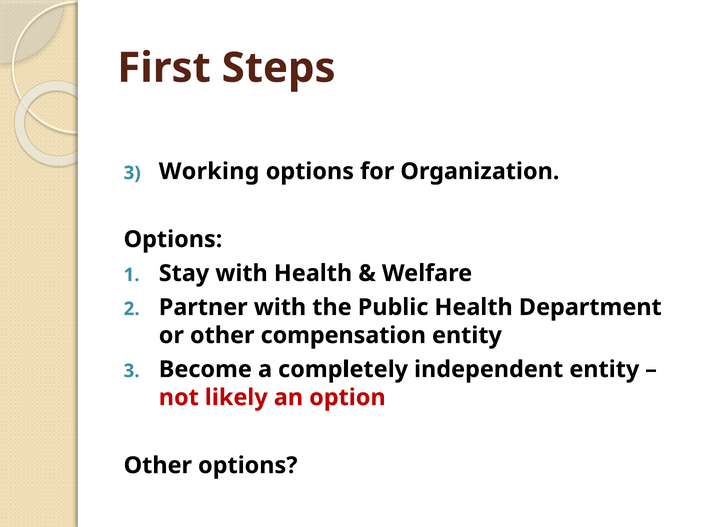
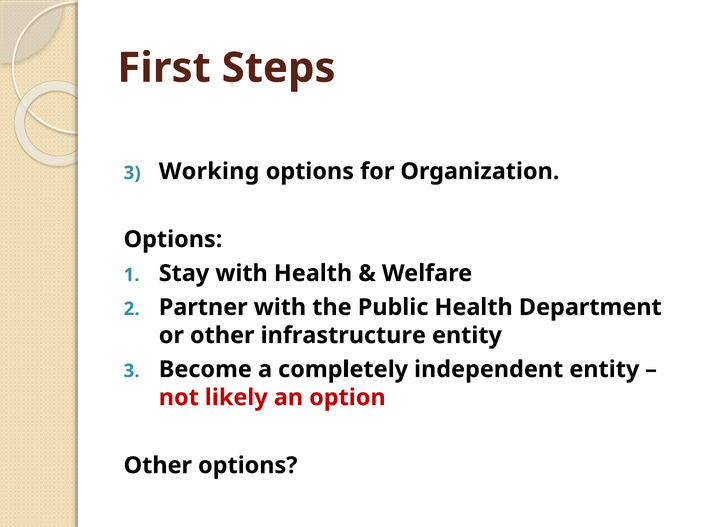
compensation: compensation -> infrastructure
